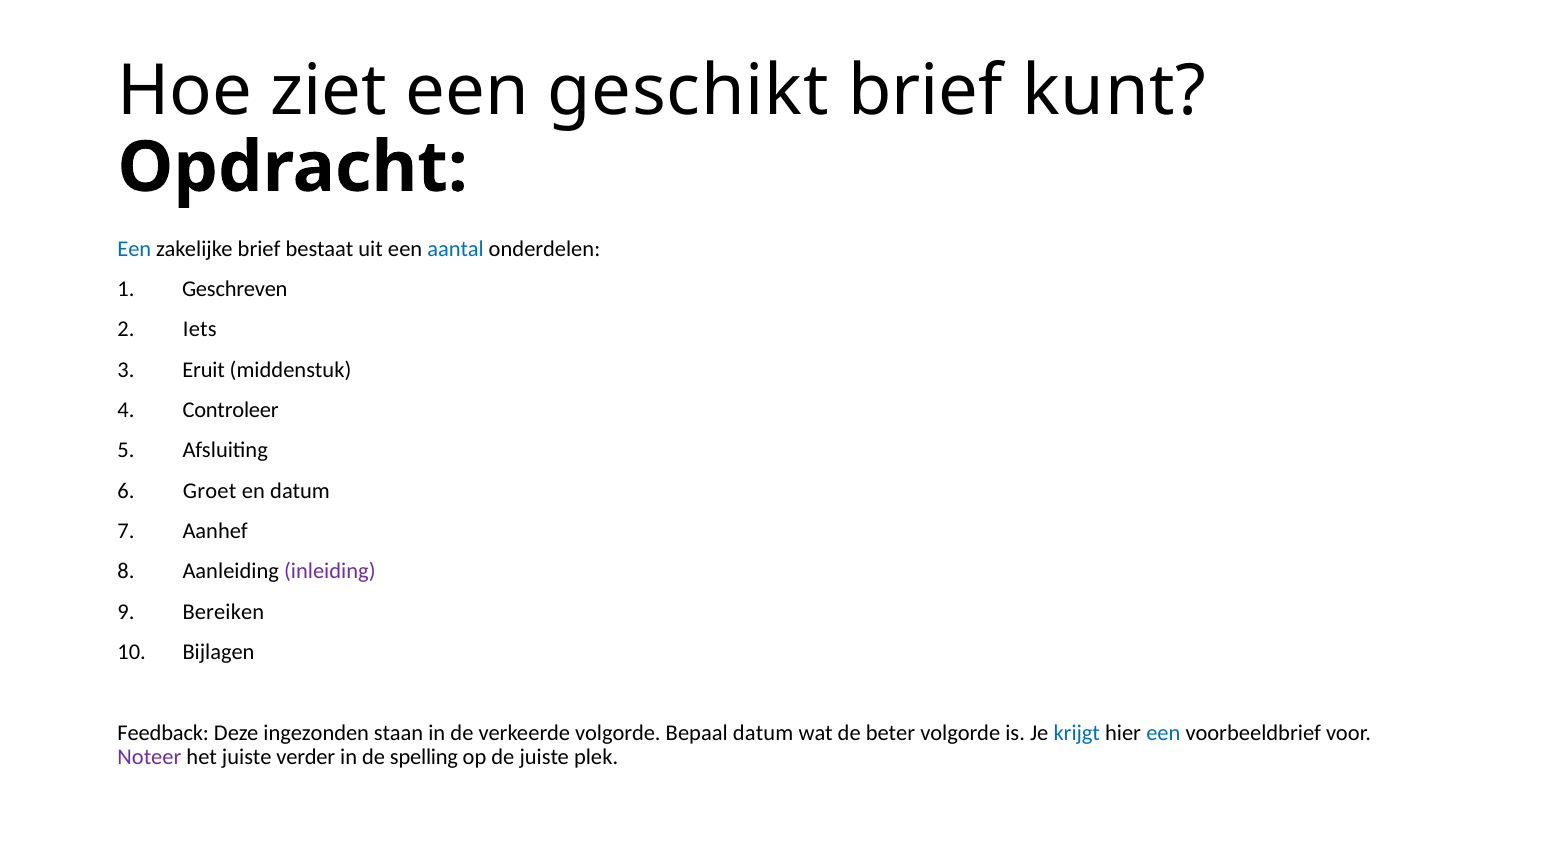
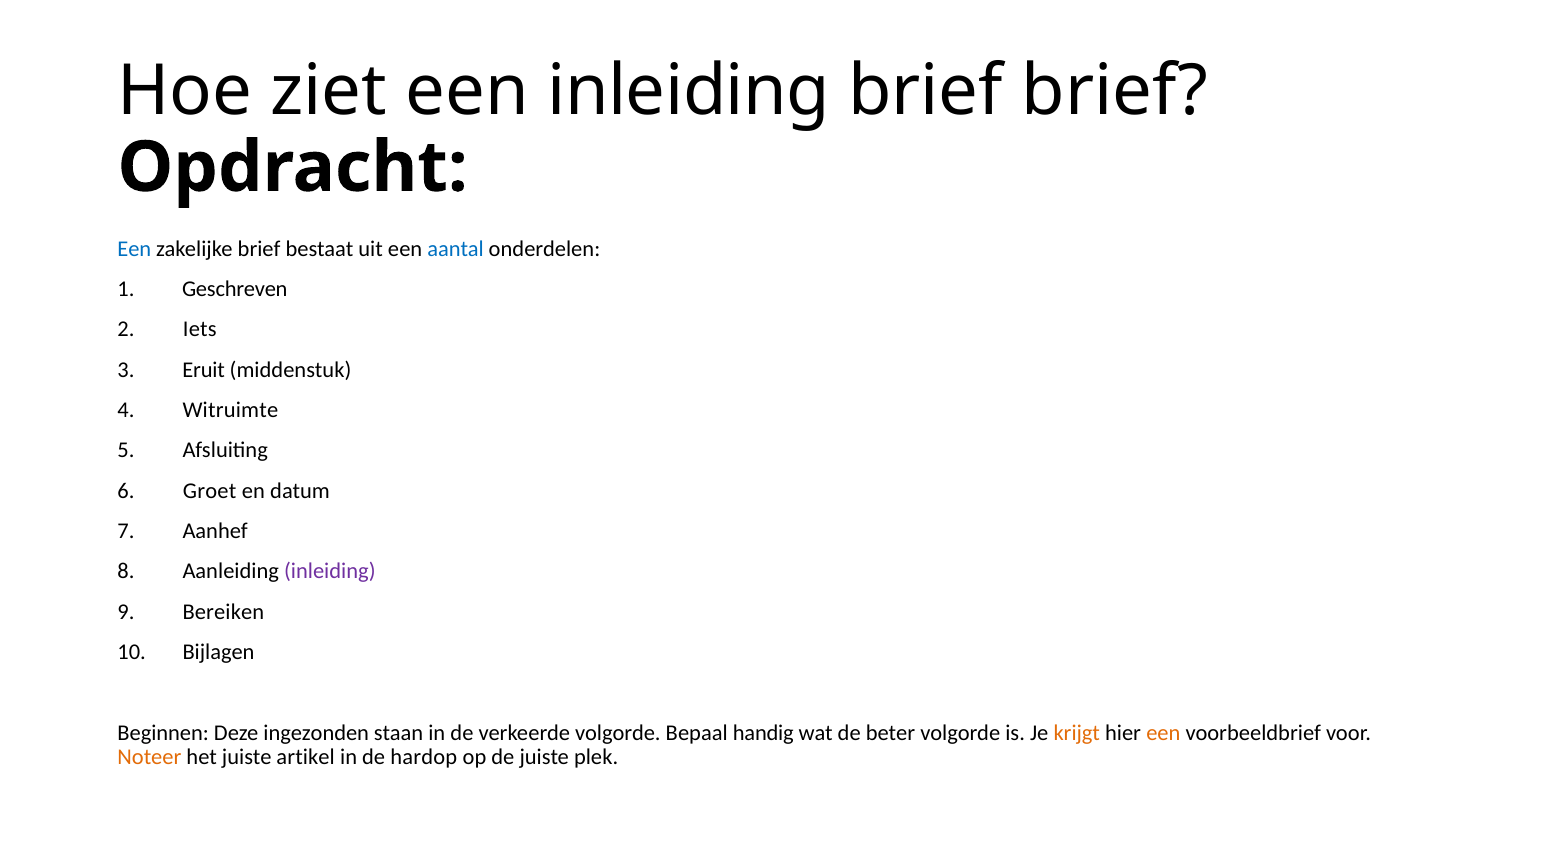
een geschikt: geschikt -> inleiding
brief kunt: kunt -> brief
Controleer: Controleer -> Witruimte
Feedback: Feedback -> Beginnen
Bepaal datum: datum -> handig
krijgt colour: blue -> orange
een at (1163, 733) colour: blue -> orange
Noteer colour: purple -> orange
verder: verder -> artikel
spelling: spelling -> hardop
